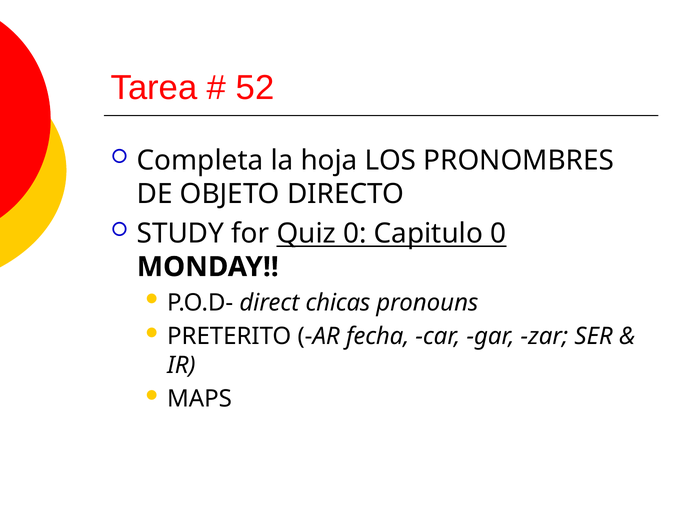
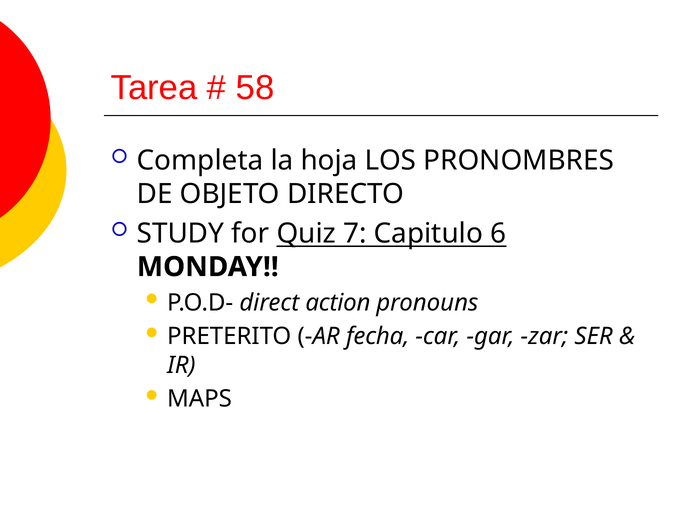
52: 52 -> 58
Quiz 0: 0 -> 7
Capitulo 0: 0 -> 6
chicas: chicas -> action
